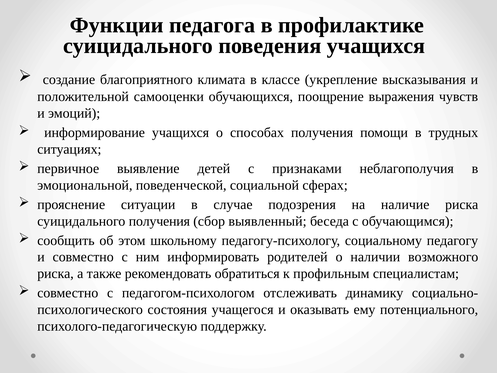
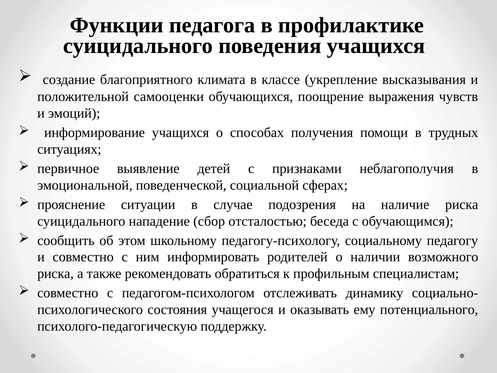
суицидального получения: получения -> нападение
выявленный: выявленный -> отсталостью
